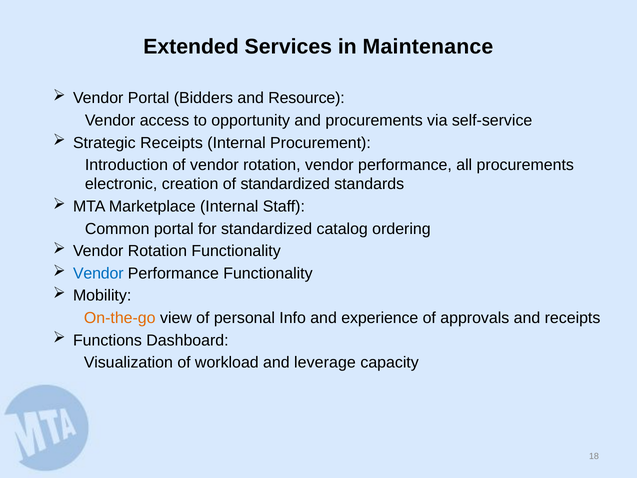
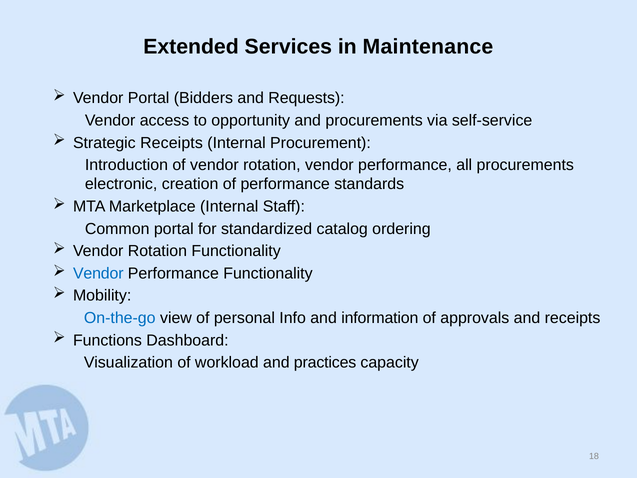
Resource: Resource -> Requests
of standardized: standardized -> performance
On-the-go colour: orange -> blue
experience: experience -> information
leverage: leverage -> practices
